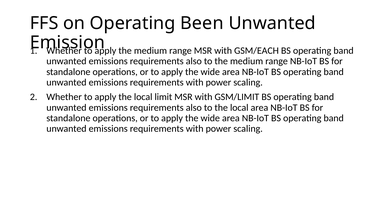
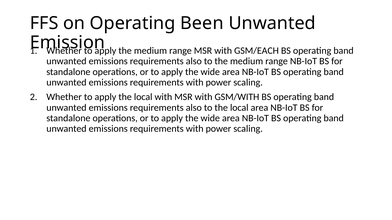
local limit: limit -> with
GSM/LIMIT: GSM/LIMIT -> GSM/WITH
